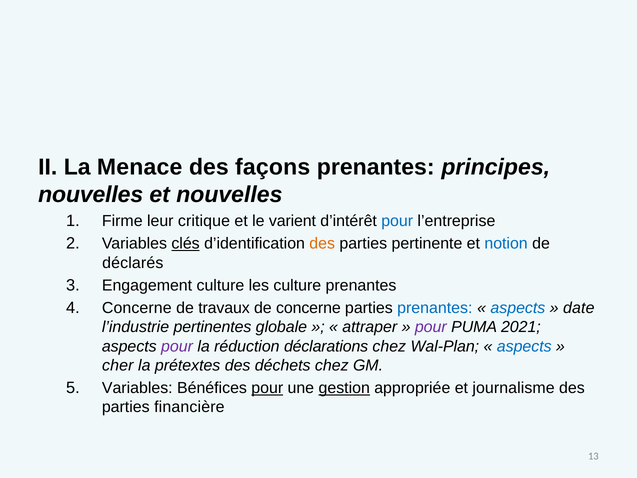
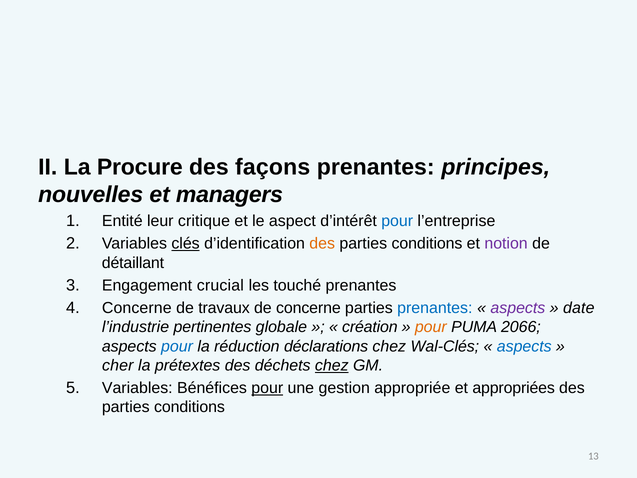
Menace: Menace -> Procure
et nouvelles: nouvelles -> managers
Firme: Firme -> Entité
varient: varient -> aspect
pertinente at (427, 244): pertinente -> conditions
notion colour: blue -> purple
déclarés: déclarés -> détaillant
Engagement culture: culture -> crucial
les culture: culture -> touché
aspects at (518, 308) colour: blue -> purple
attraper: attraper -> création
pour at (431, 327) colour: purple -> orange
2021: 2021 -> 2066
pour at (177, 346) colour: purple -> blue
Wal-Plan: Wal-Plan -> Wal-Clés
chez at (332, 365) underline: none -> present
gestion underline: present -> none
journalisme: journalisme -> appropriées
financière at (189, 407): financière -> conditions
